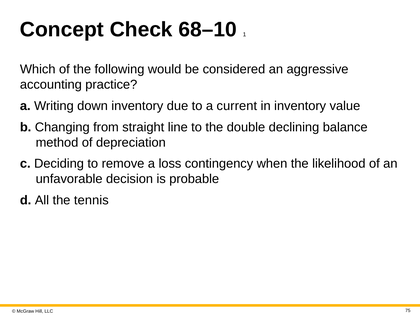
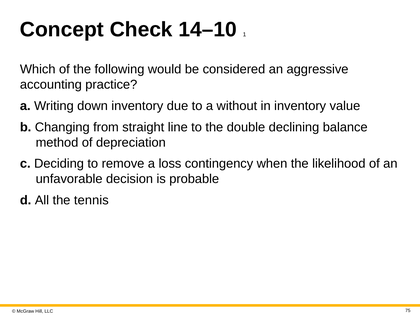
68–10: 68–10 -> 14–10
current: current -> without
